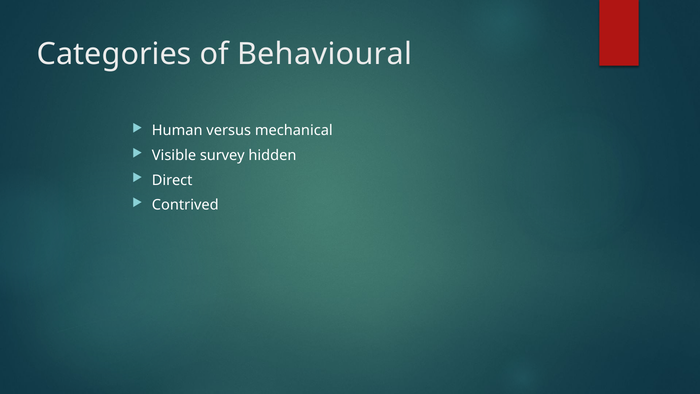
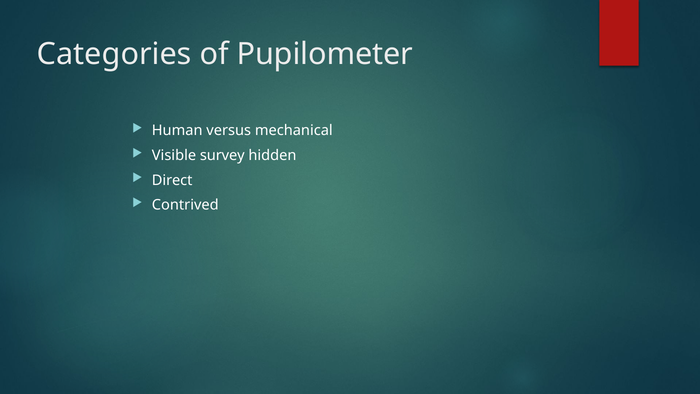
Behavioural: Behavioural -> Pupilometer
